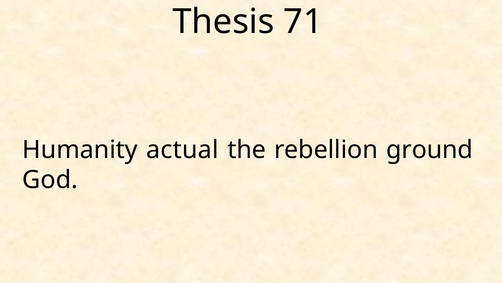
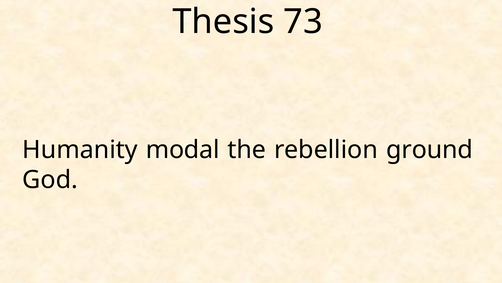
71: 71 -> 73
actual: actual -> modal
